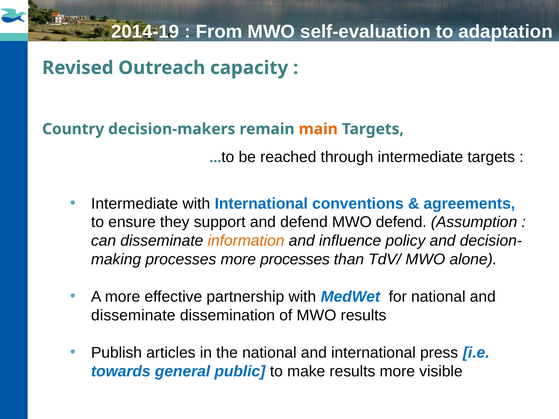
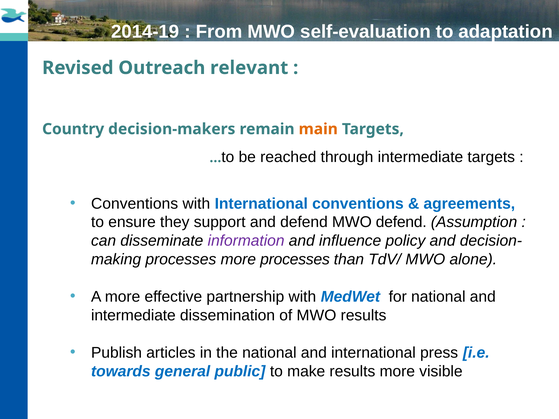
capacity: capacity -> relevant
Intermediate at (135, 204): Intermediate -> Conventions
information colour: orange -> purple
disseminate at (133, 316): disseminate -> intermediate
